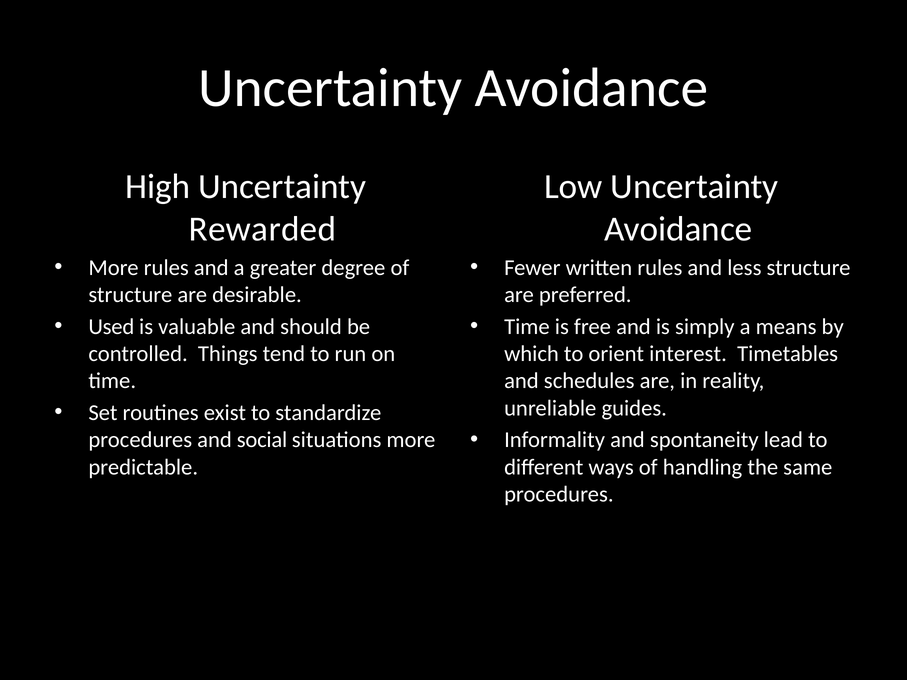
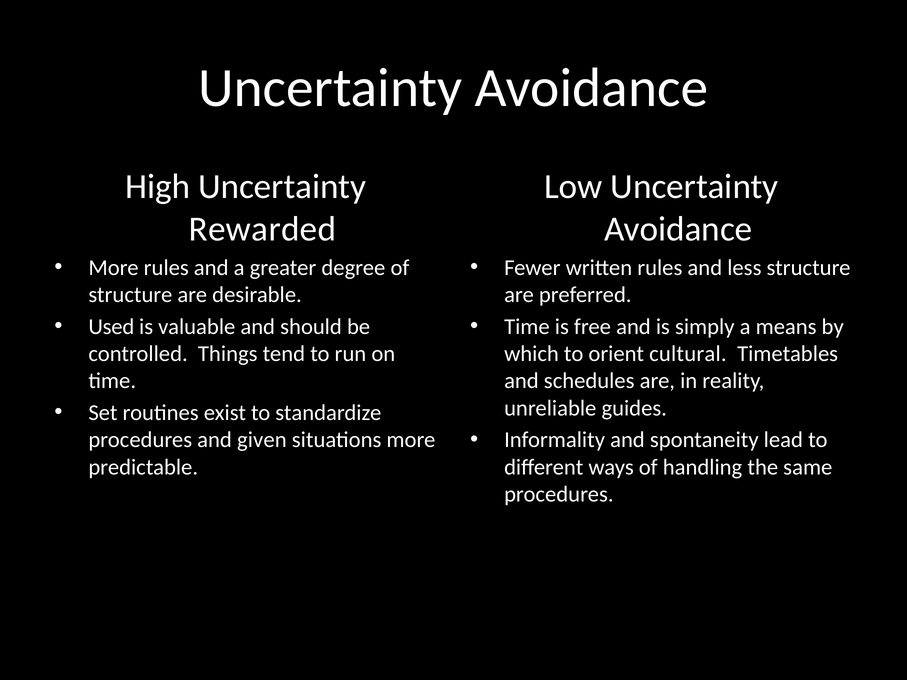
interest: interest -> cultural
social: social -> given
